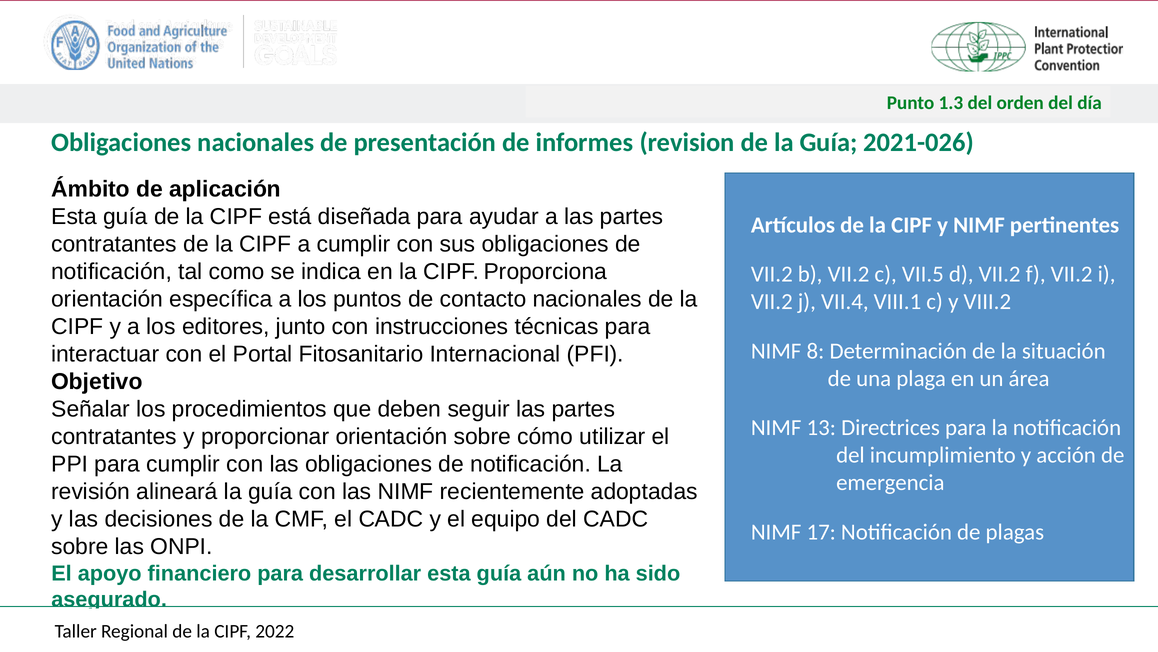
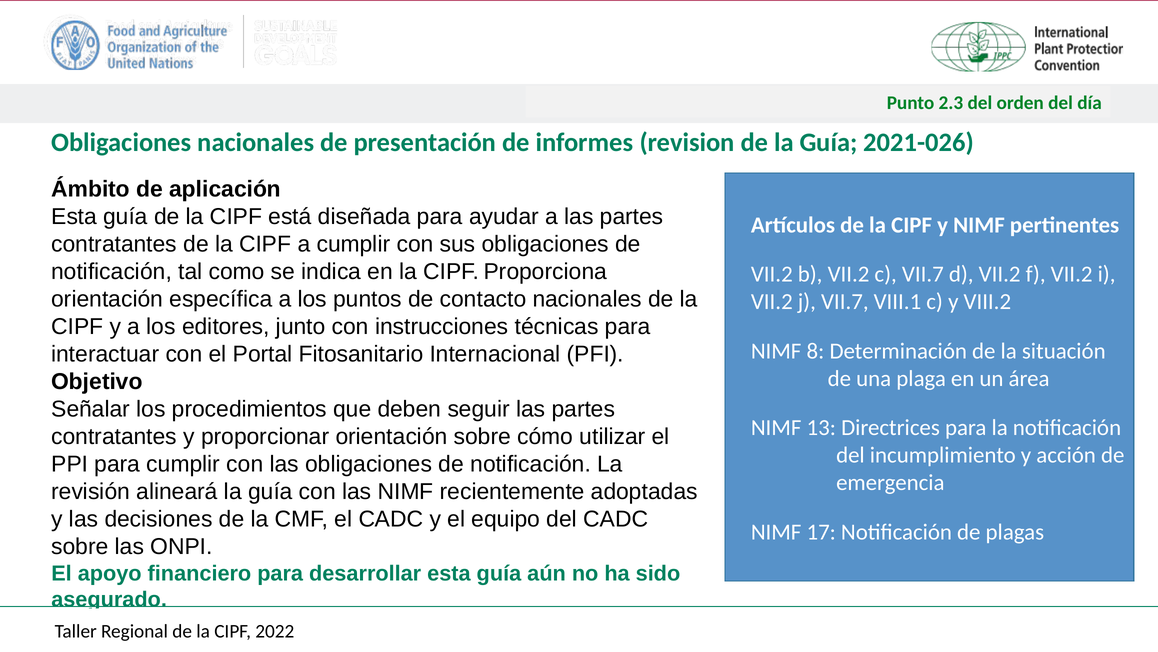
1.3: 1.3 -> 2.3
c VII.5: VII.5 -> VII.7
j VII.4: VII.4 -> VII.7
